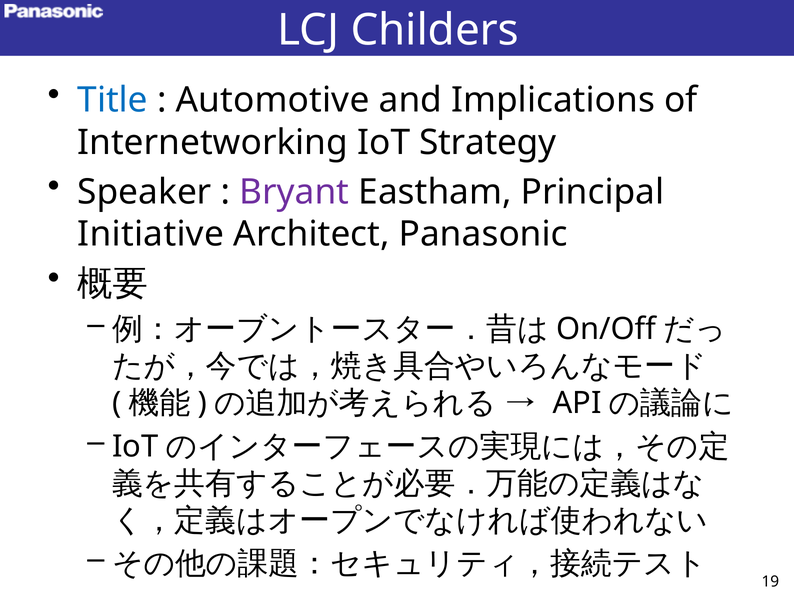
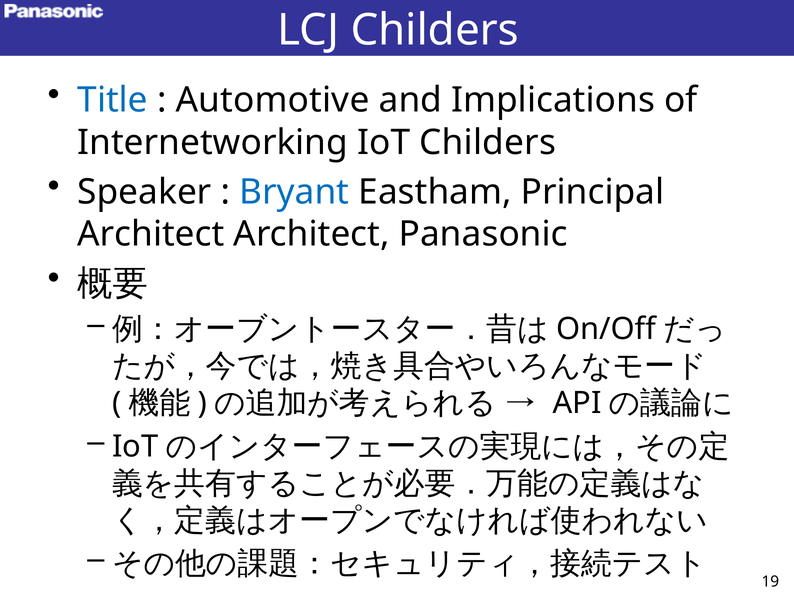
IoT Strategy: Strategy -> Childers
Bryant colour: purple -> blue
Initiative at (151, 234): Initiative -> Architect
